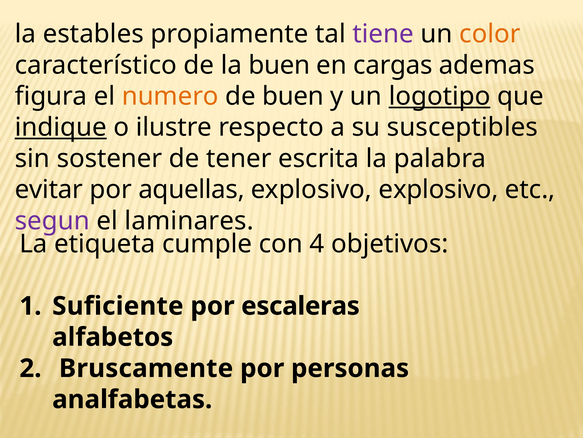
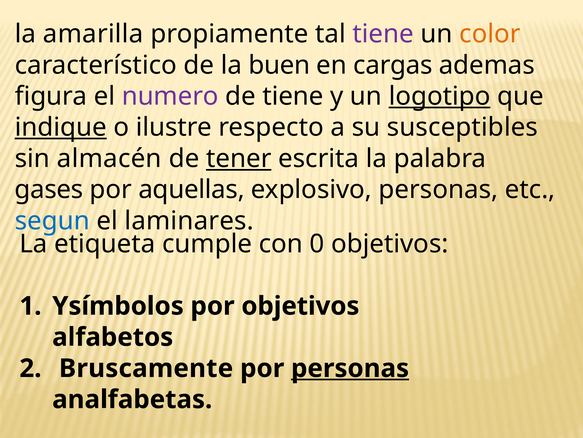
estables: estables -> amarilla
numero colour: orange -> purple
de buen: buen -> tiene
sostener: sostener -> almacén
tener underline: none -> present
evitar: evitar -> gases
explosivo explosivo: explosivo -> personas
segun colour: purple -> blue
4: 4 -> 0
Suficiente: Suficiente -> Ysímbolos
por escaleras: escaleras -> objetivos
personas at (350, 368) underline: none -> present
